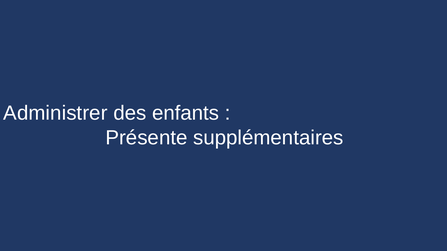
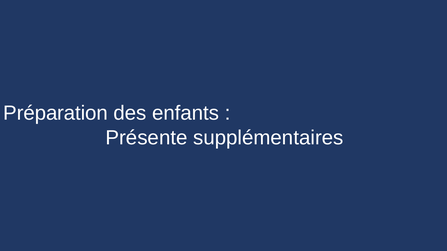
Administrer: Administrer -> Préparation
